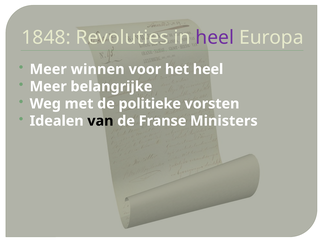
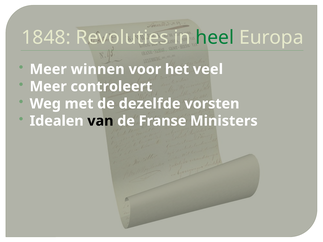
heel at (215, 38) colour: purple -> green
het heel: heel -> veel
belangrijke: belangrijke -> controleert
politieke: politieke -> dezelfde
